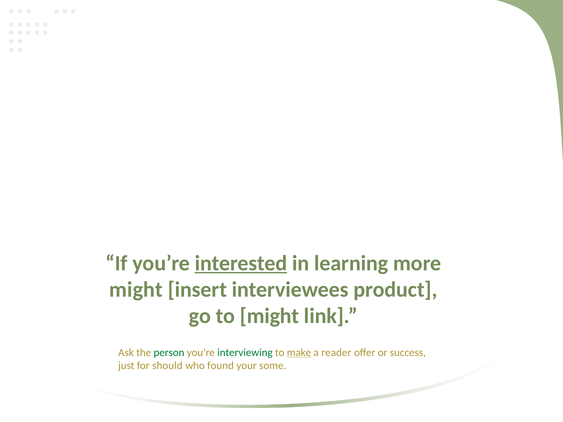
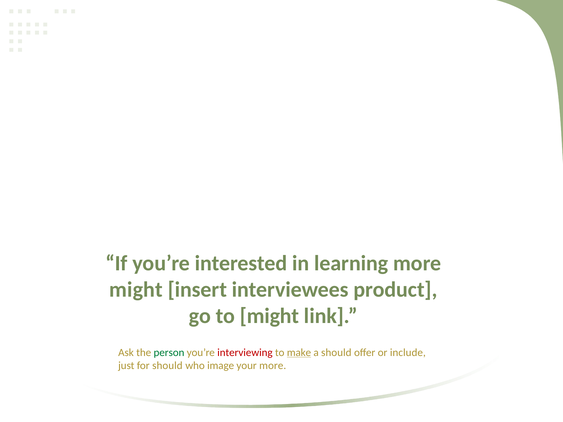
interested underline: present -> none
interviewing colour: green -> red
a reader: reader -> should
success: success -> include
found: found -> image
your some: some -> more
